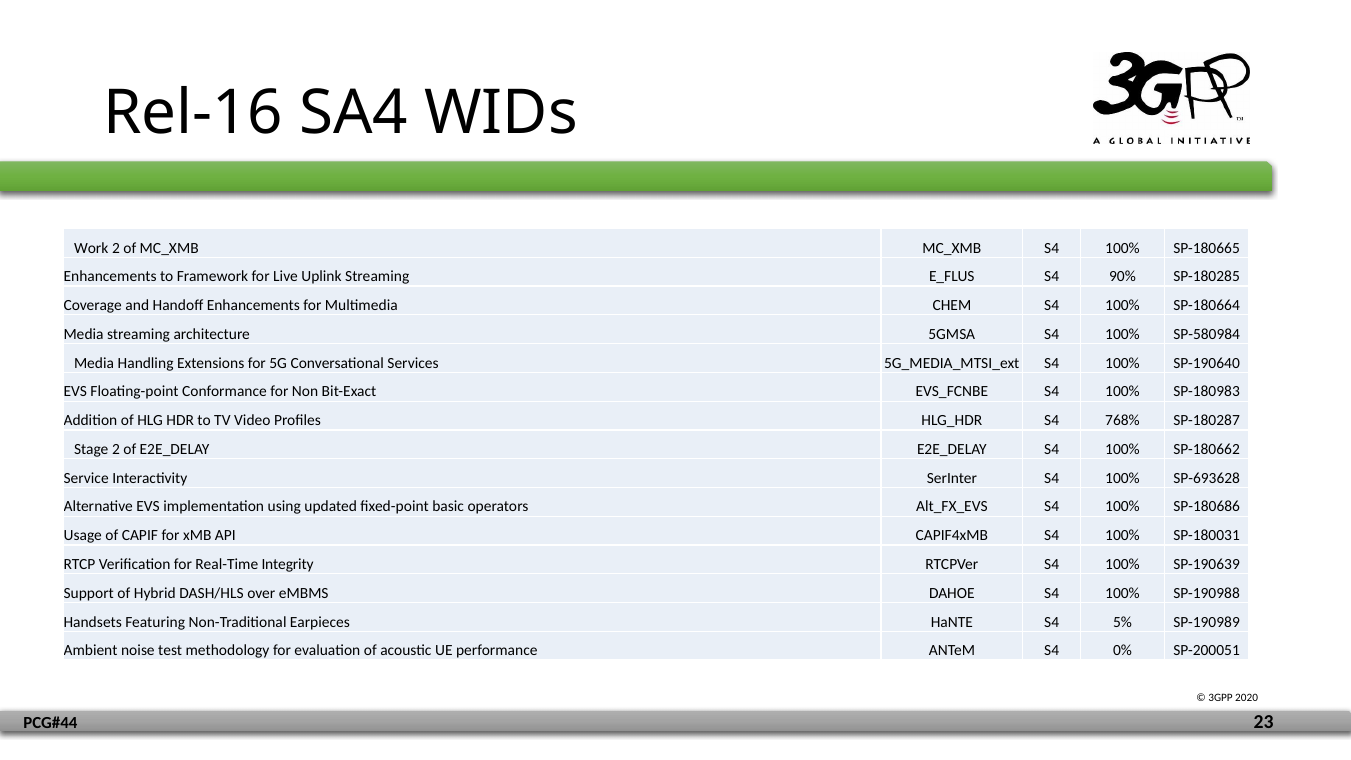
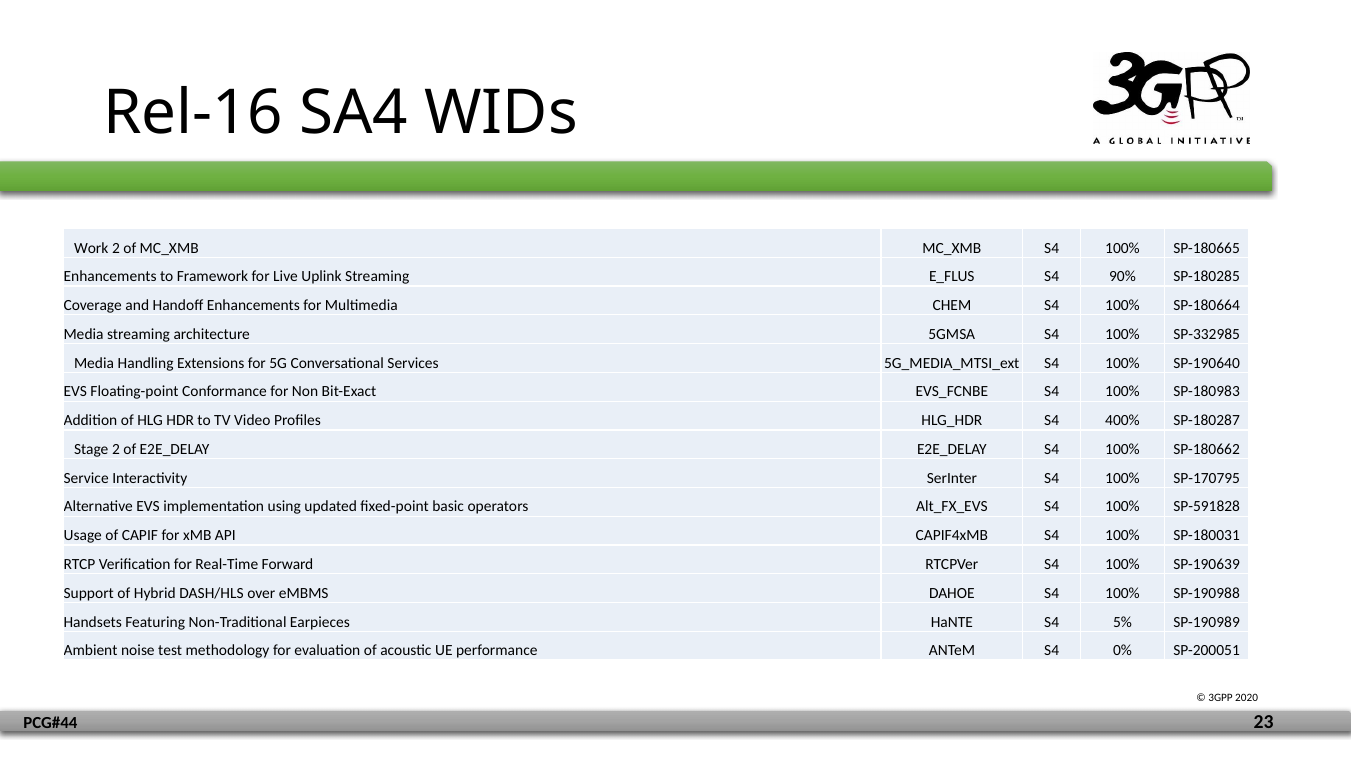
SP-580984: SP-580984 -> SP-332985
768%: 768% -> 400%
SP-693628: SP-693628 -> SP-170795
SP-180686: SP-180686 -> SP-591828
Integrity: Integrity -> Forward
